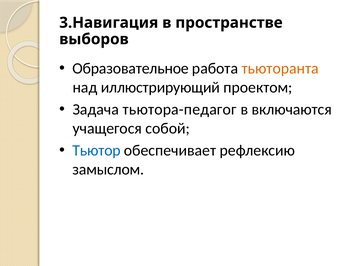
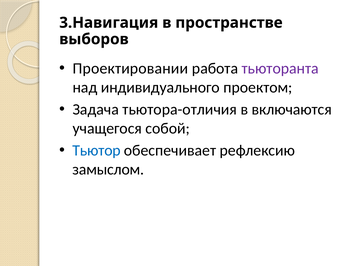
Образовательное: Образовательное -> Проектировании
тьюторанта colour: orange -> purple
иллюстрирующий: иллюстрирующий -> индивидуального
тьютора-педагог: тьютора-педагог -> тьютора-отличия
